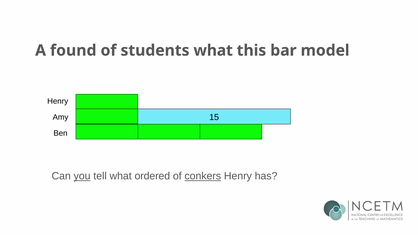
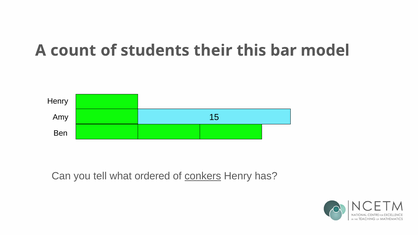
found: found -> count
students what: what -> their
you underline: present -> none
